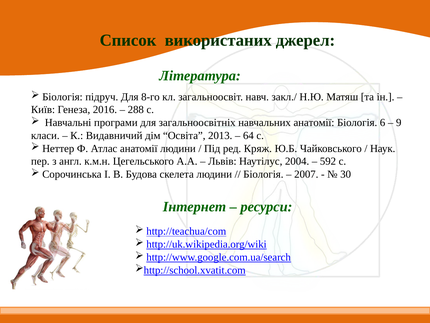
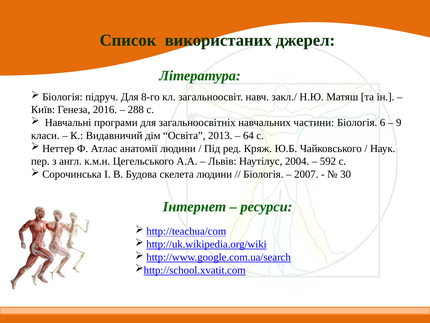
навчальних анатомії: анатомії -> частини
